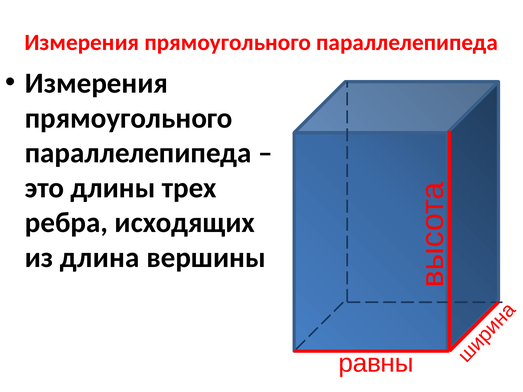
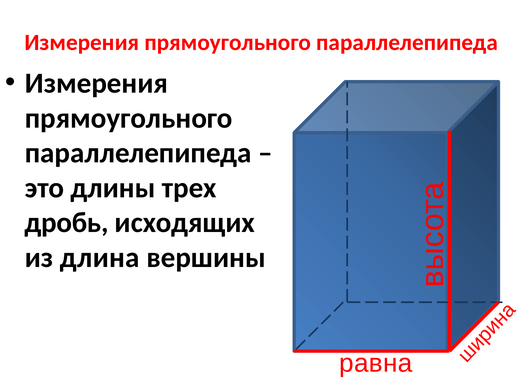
ребра: ребра -> дробь
равны: равны -> равна
